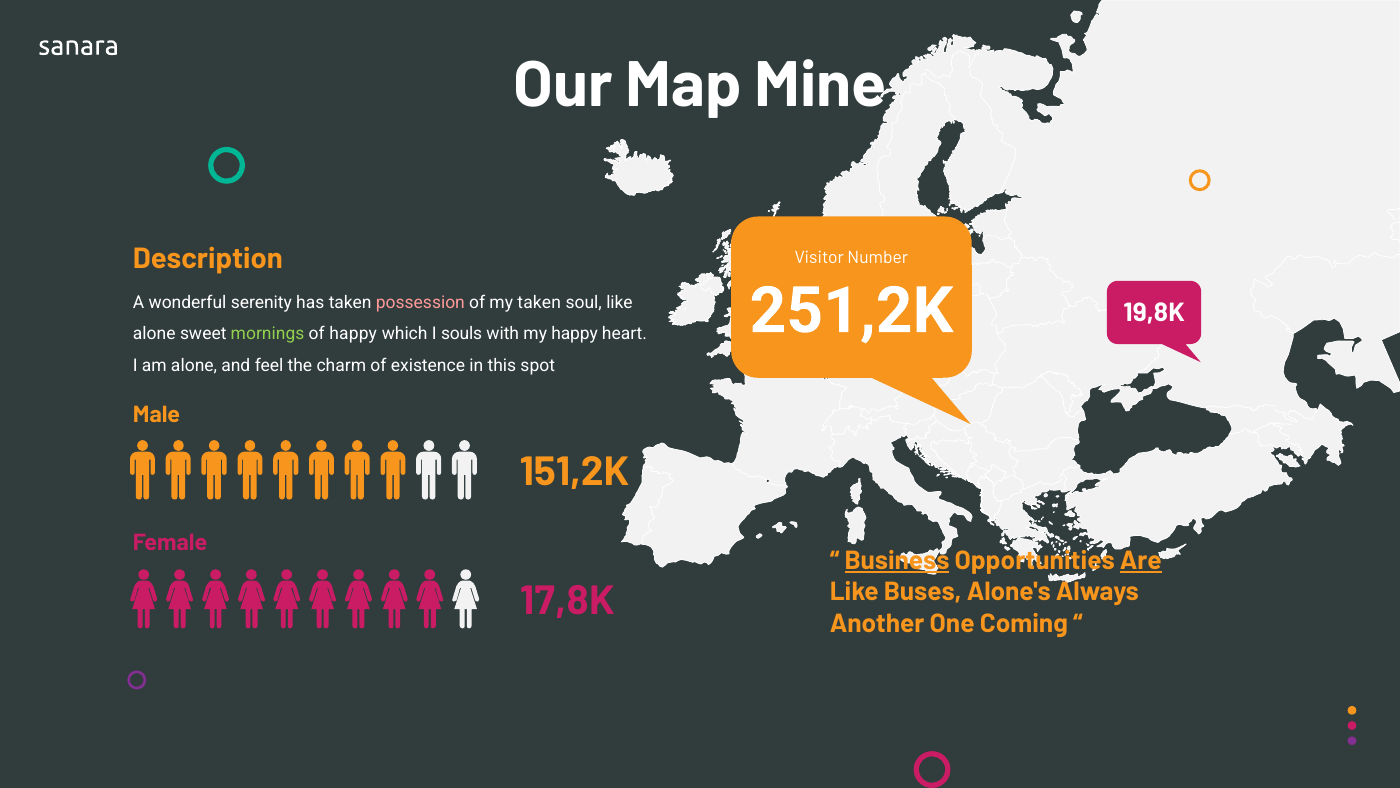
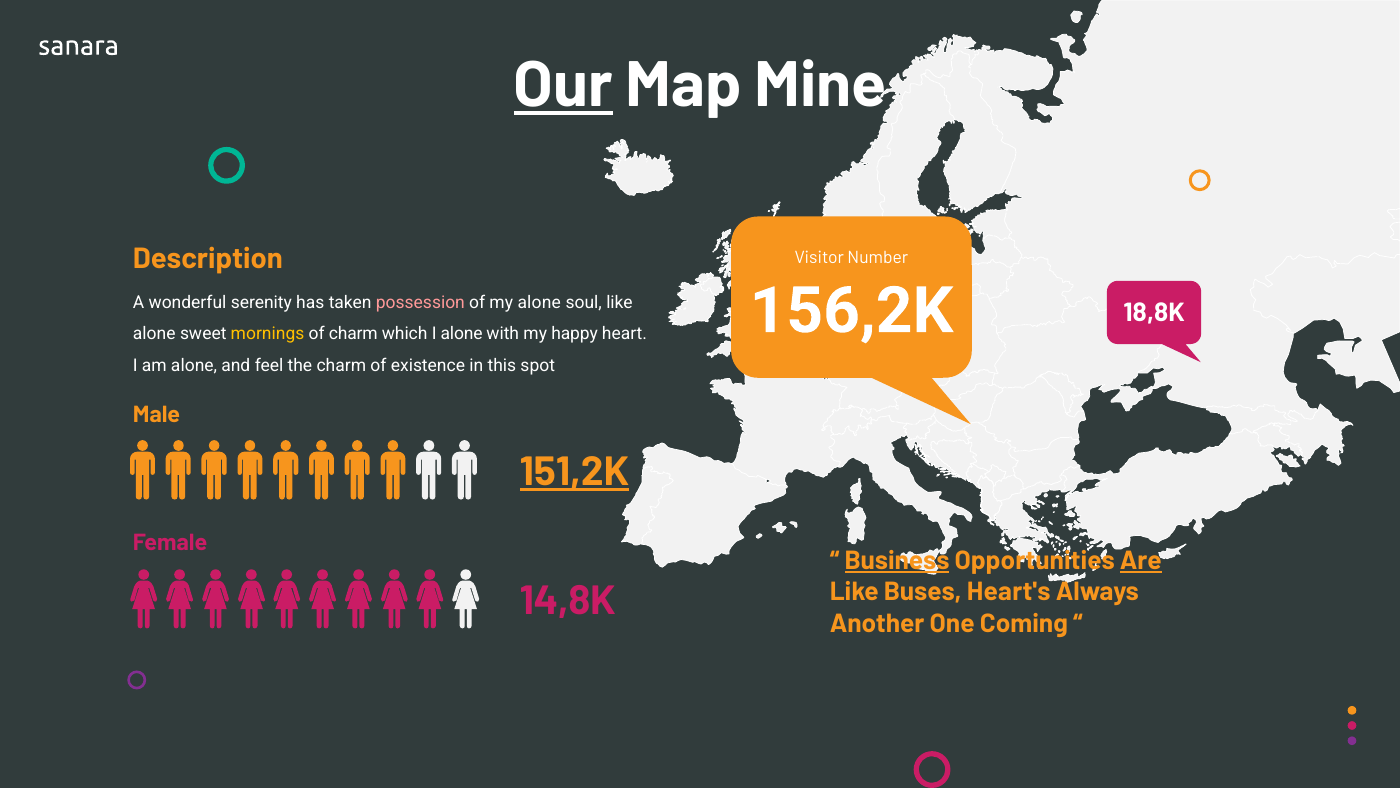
Our underline: none -> present
251,2K: 251,2K -> 156,2K
my taken: taken -> alone
19,8K: 19,8K -> 18,8K
mornings colour: light green -> yellow
of happy: happy -> charm
I souls: souls -> alone
151,2K underline: none -> present
Alone's: Alone's -> Heart's
17,8K: 17,8K -> 14,8K
